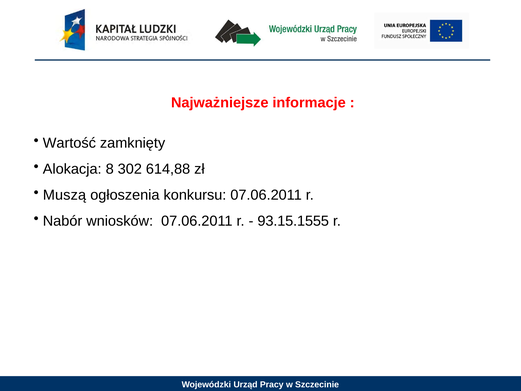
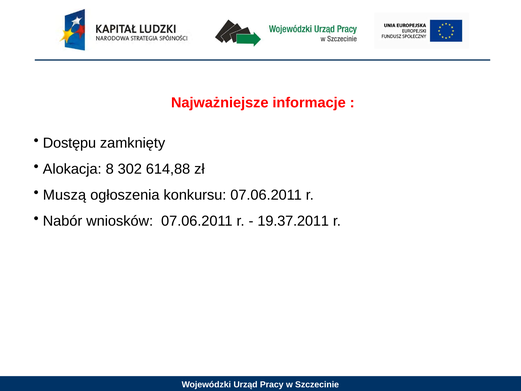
Wartość: Wartość -> Dostępu
93.15.1555: 93.15.1555 -> 19.37.2011
